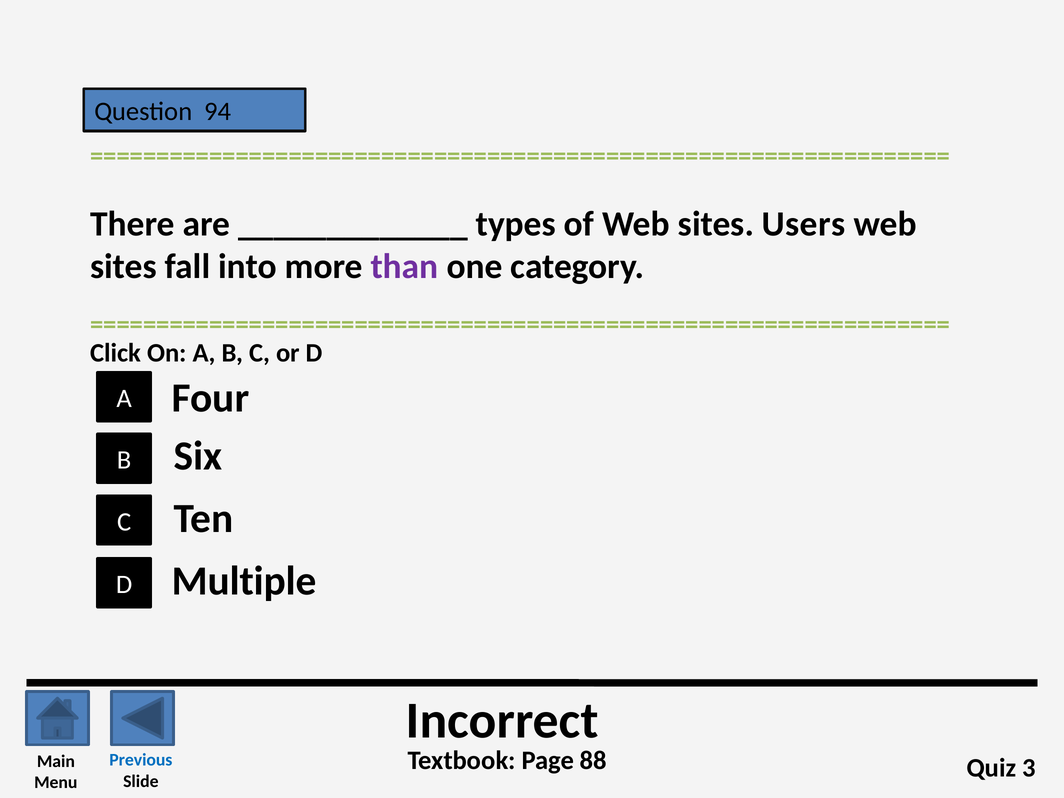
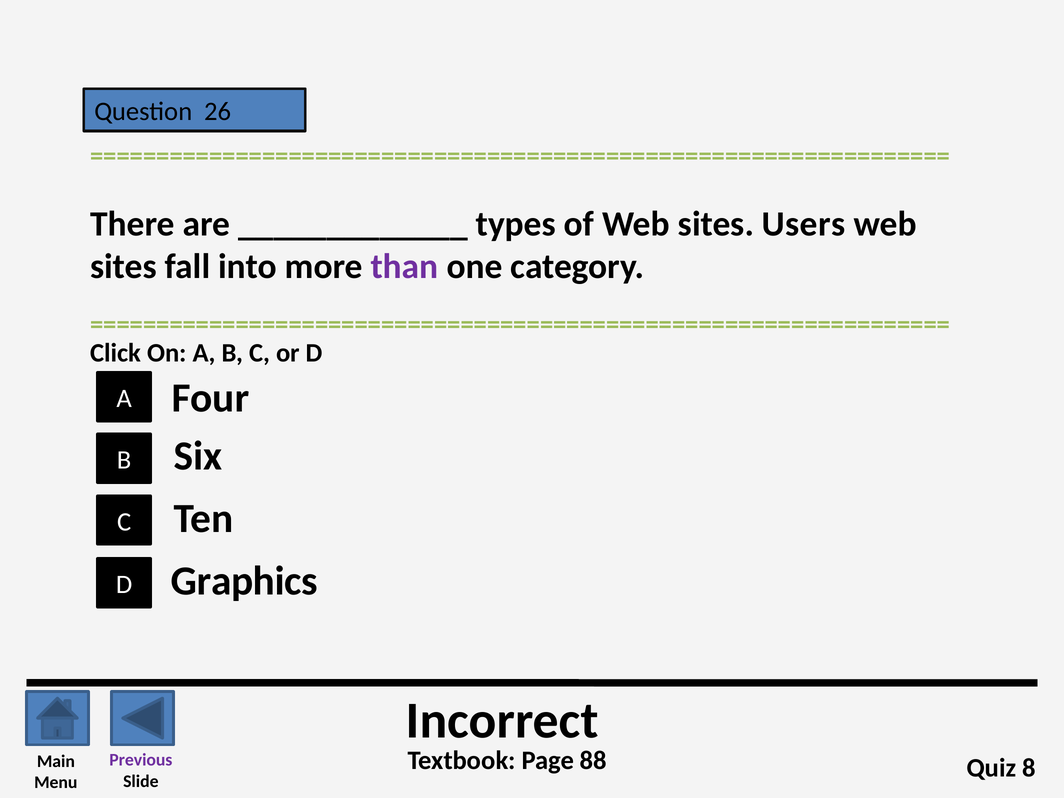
94: 94 -> 26
Multiple: Multiple -> Graphics
Previous colour: blue -> purple
3: 3 -> 8
